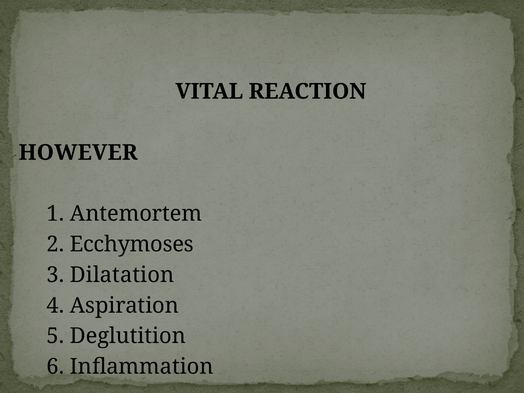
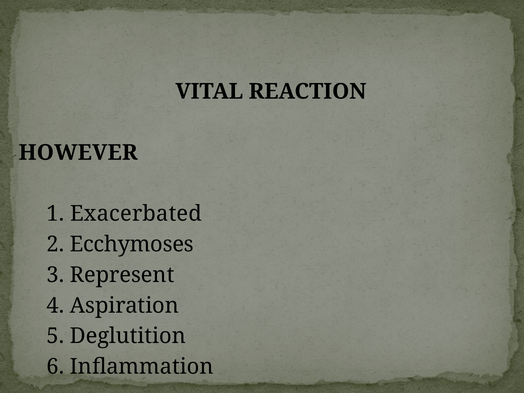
Antemortem: Antemortem -> Exacerbated
Dilatation: Dilatation -> Represent
